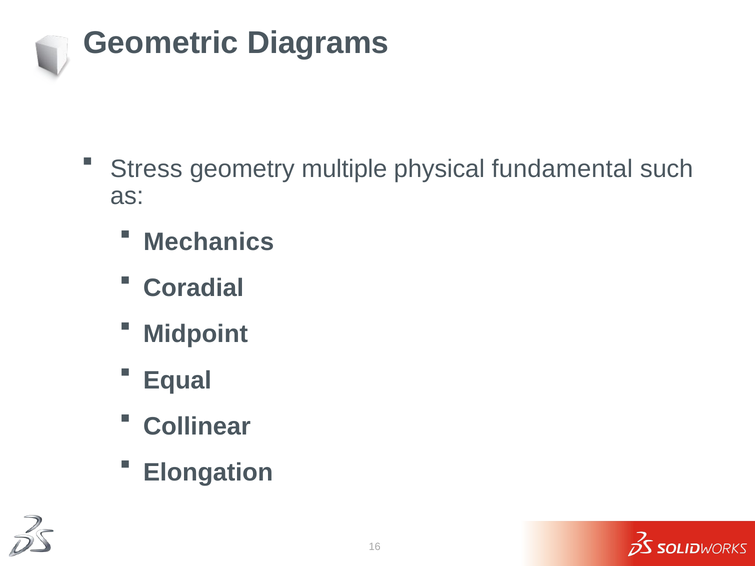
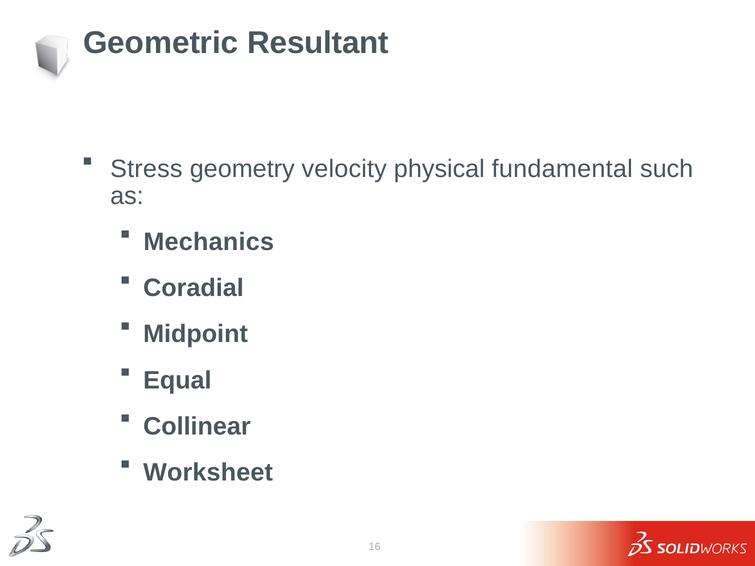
Diagrams: Diagrams -> Resultant
multiple: multiple -> velocity
Elongation: Elongation -> Worksheet
